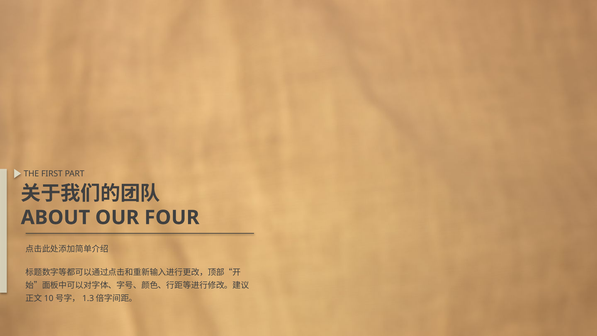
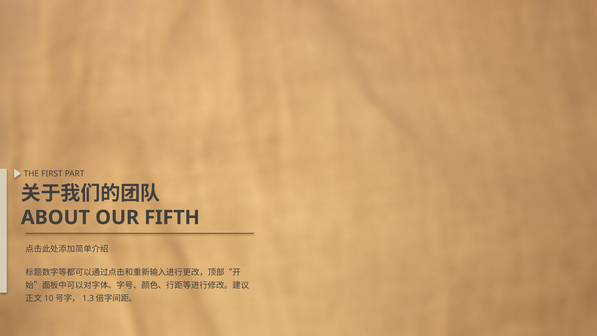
FOUR: FOUR -> FIFTH
